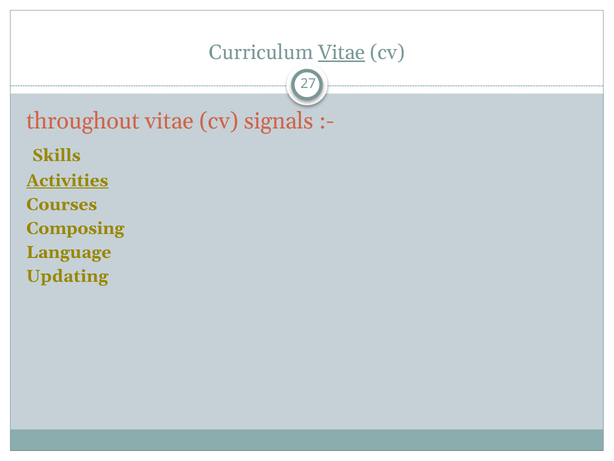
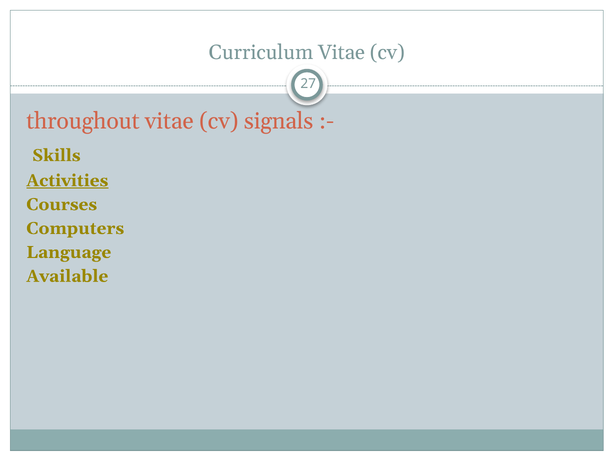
Vitae at (342, 52) underline: present -> none
Composing: Composing -> Computers
Updating: Updating -> Available
